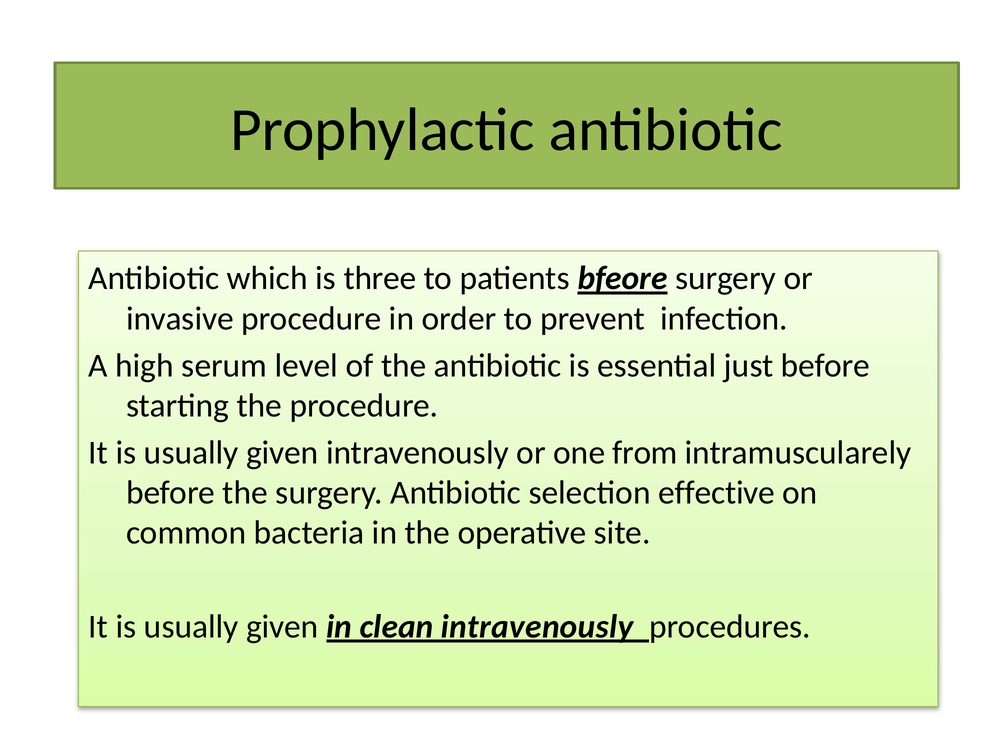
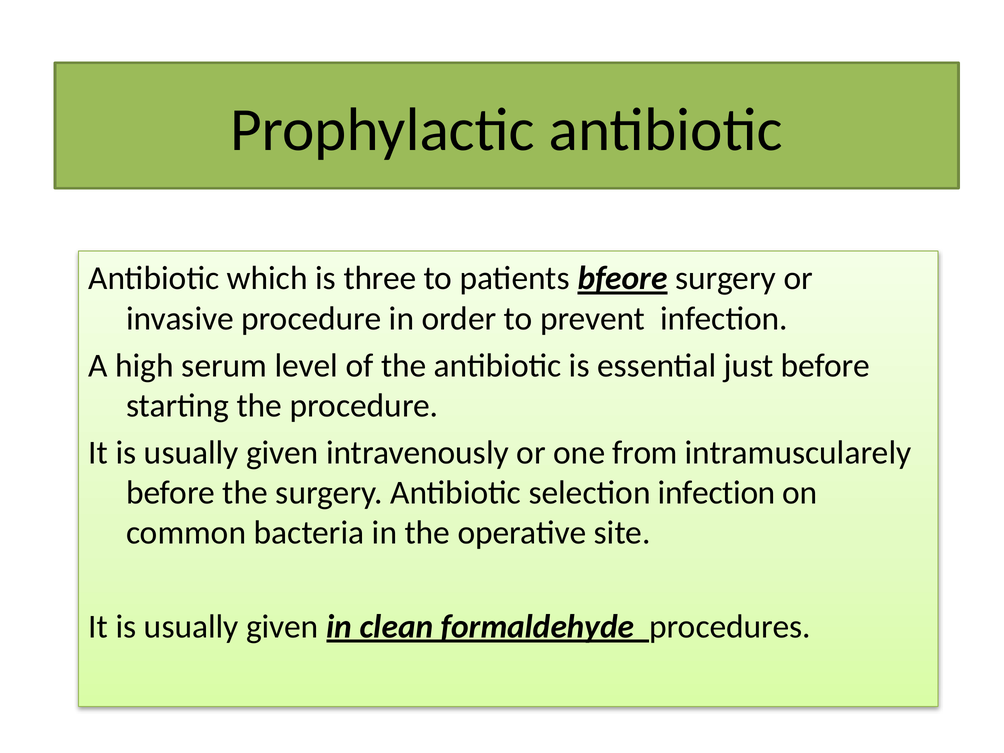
selection effective: effective -> infection
clean intravenously: intravenously -> formaldehyde
